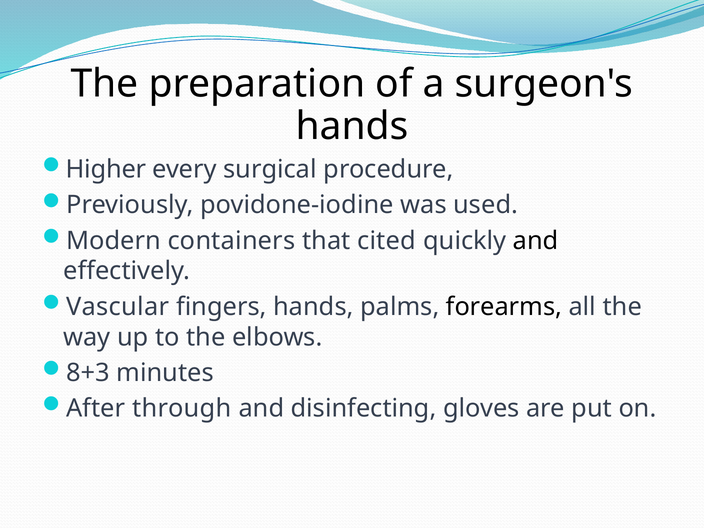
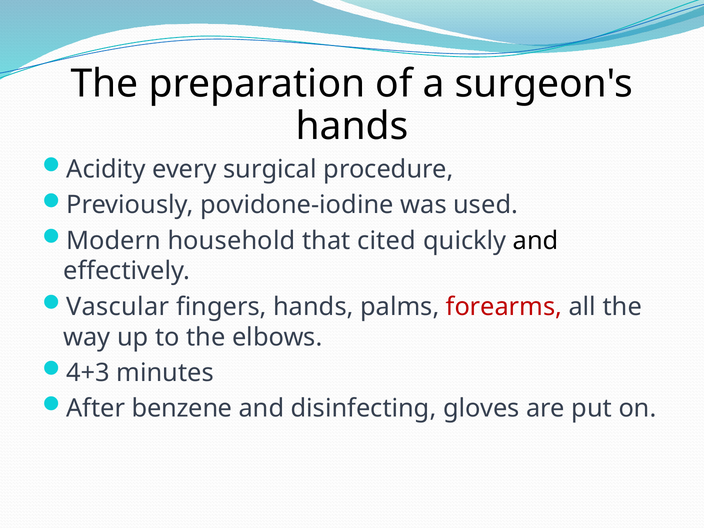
Higher: Higher -> Acidity
containers: containers -> household
forearms colour: black -> red
8+3: 8+3 -> 4+3
through: through -> benzene
